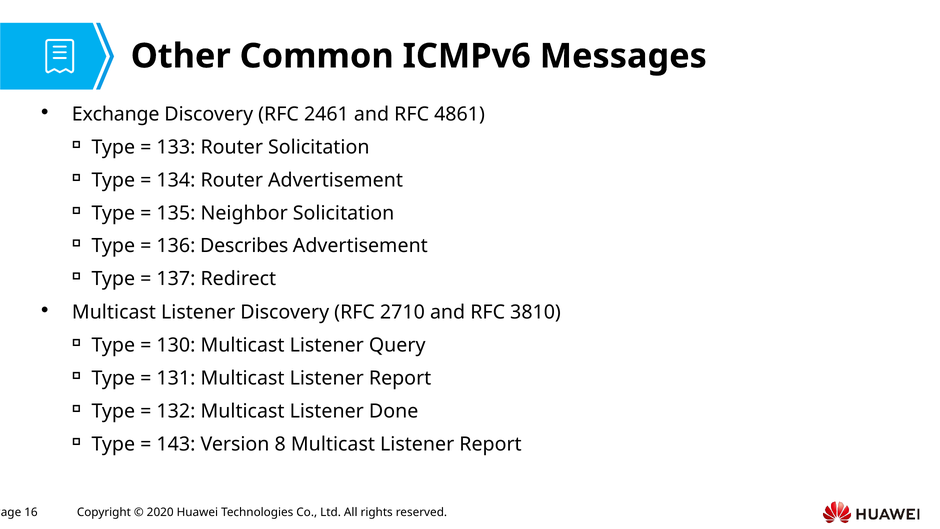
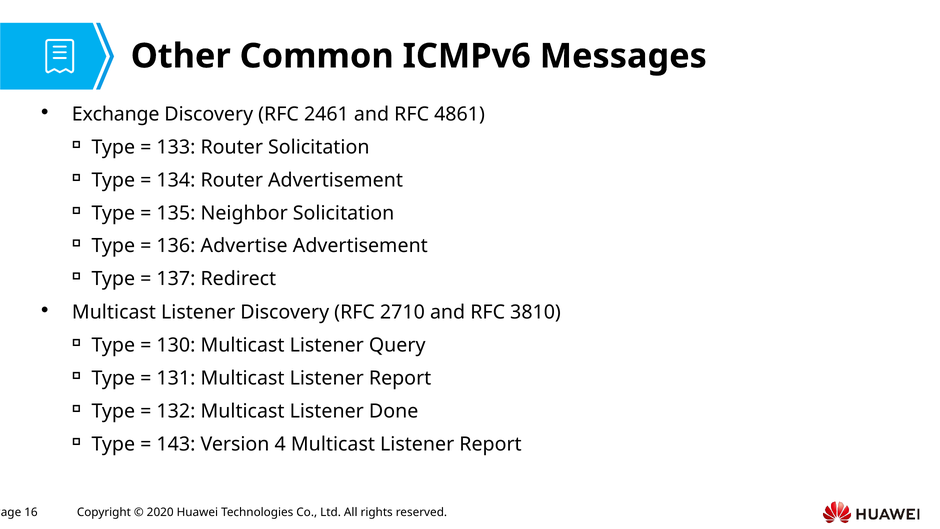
Describes: Describes -> Advertise
8: 8 -> 4
